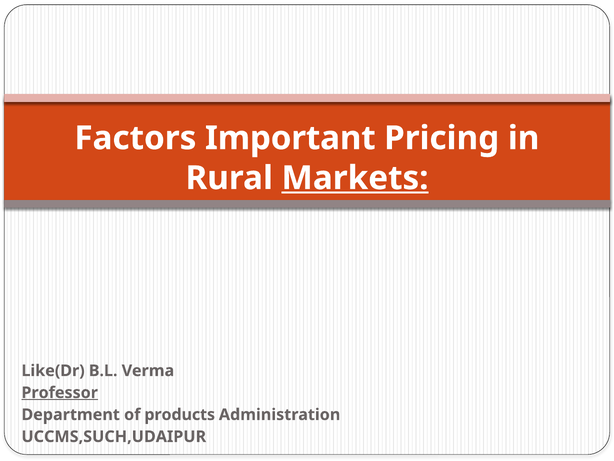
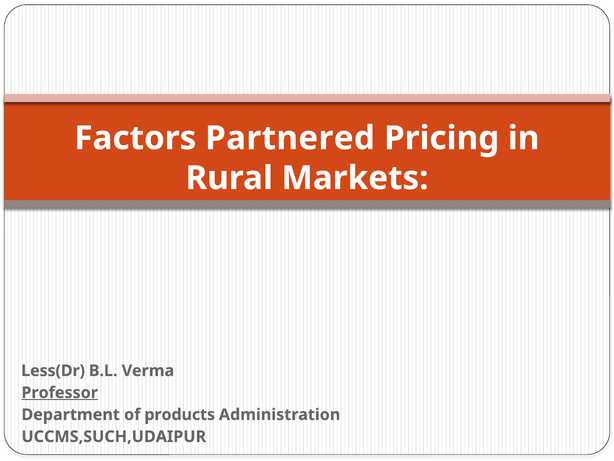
Important: Important -> Partnered
Markets underline: present -> none
Like(Dr: Like(Dr -> Less(Dr
